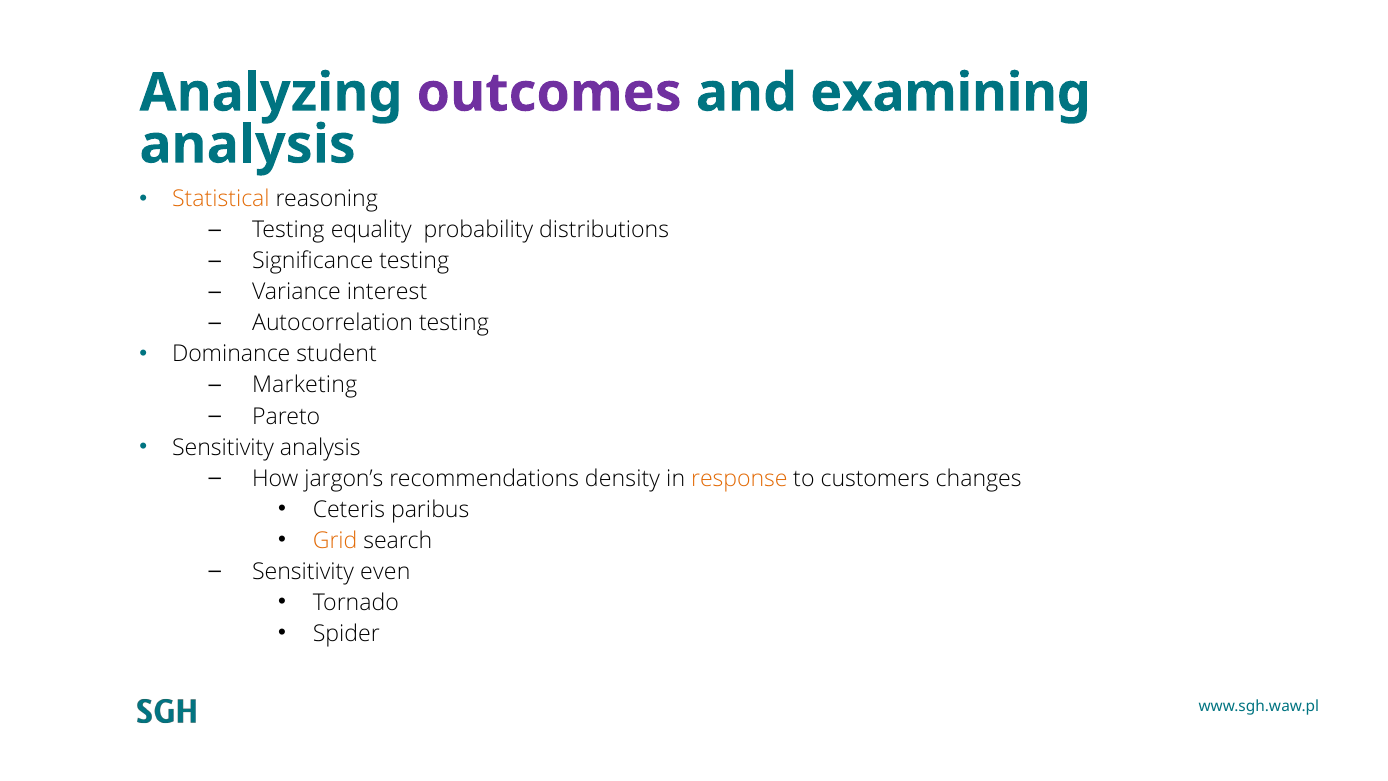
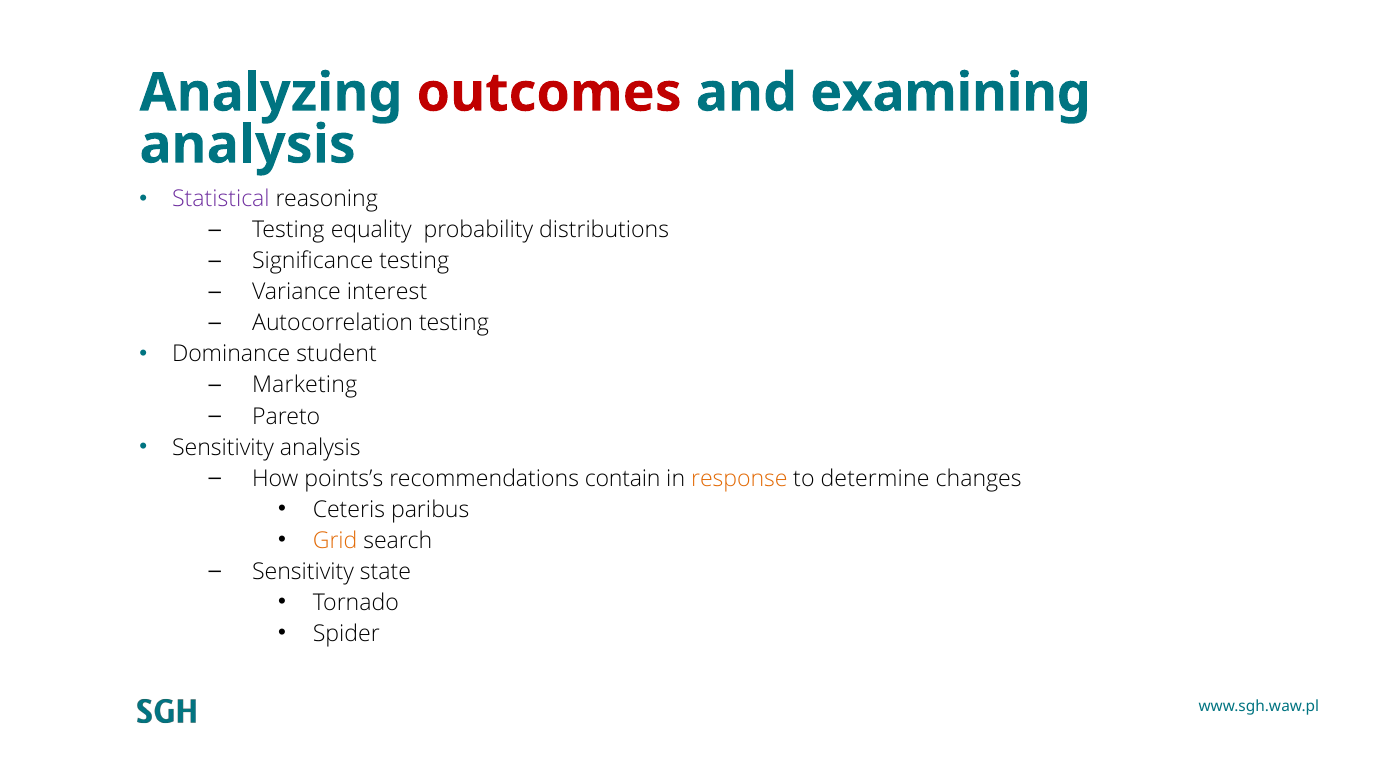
outcomes colour: purple -> red
Statistical colour: orange -> purple
jargon’s: jargon’s -> points’s
density: density -> contain
customers: customers -> determine
even: even -> state
